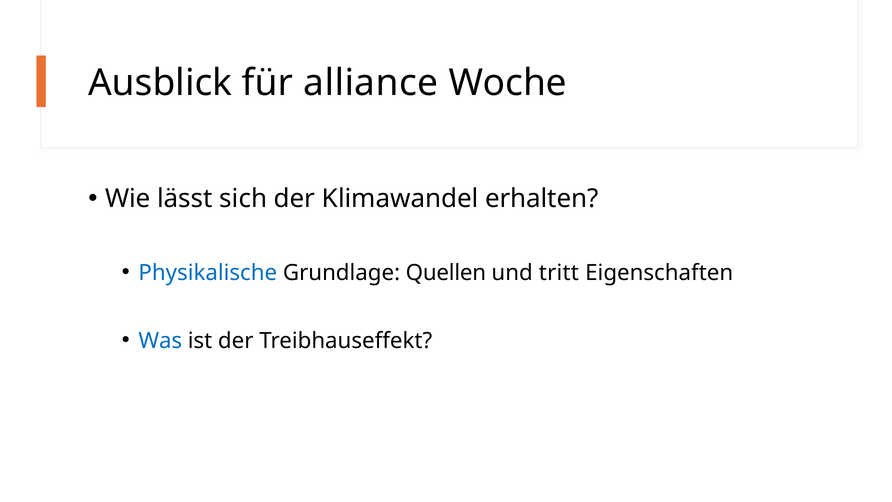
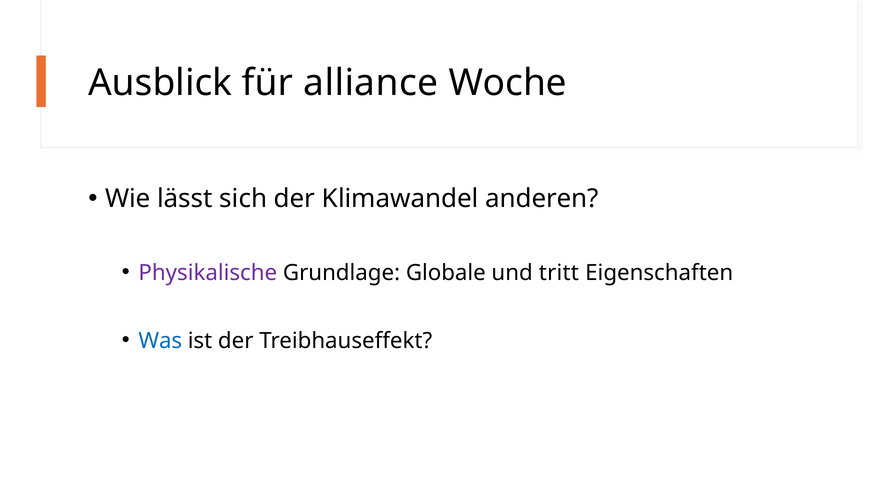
erhalten: erhalten -> anderen
Physikalische colour: blue -> purple
Quellen: Quellen -> Globale
